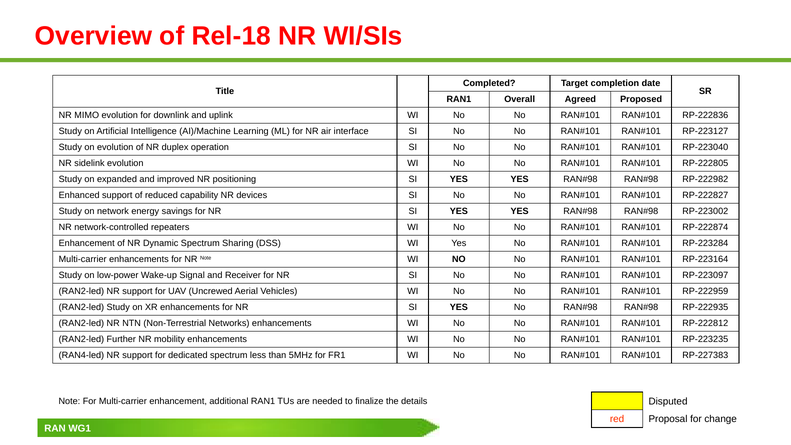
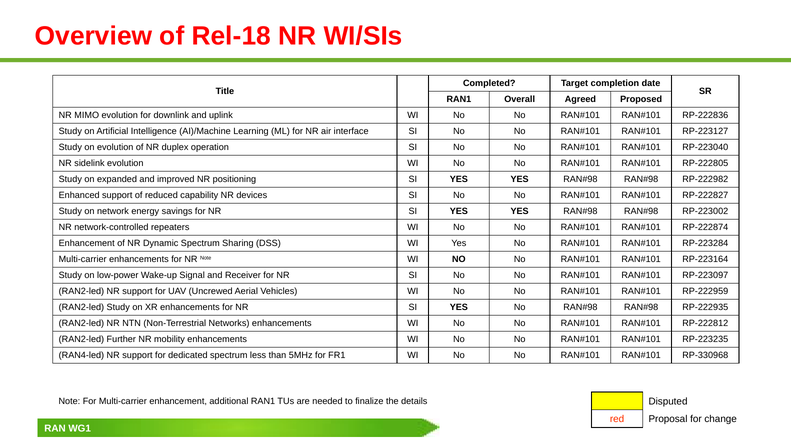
RP-227383: RP-227383 -> RP-330968
